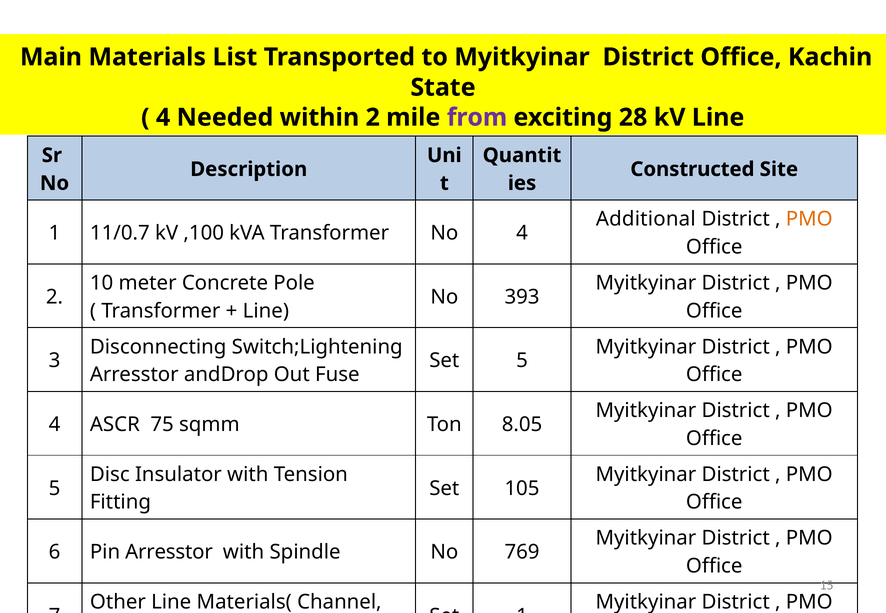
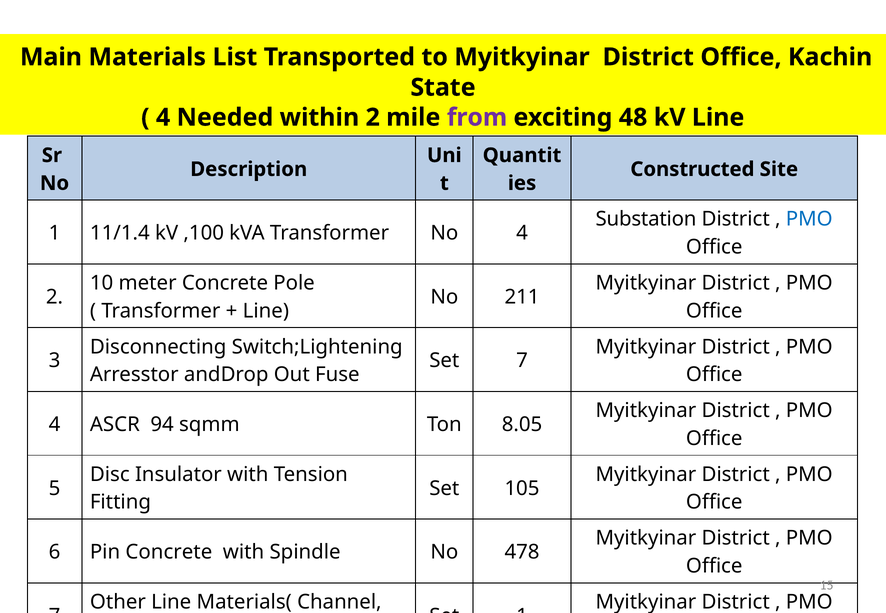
28: 28 -> 48
Additional: Additional -> Substation
PMO at (809, 219) colour: orange -> blue
11/0.7: 11/0.7 -> 11/1.4
393: 393 -> 211
Set 5: 5 -> 7
75: 75 -> 94
Pin Arresstor: Arresstor -> Concrete
769: 769 -> 478
